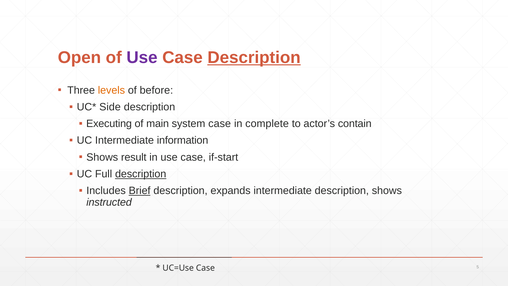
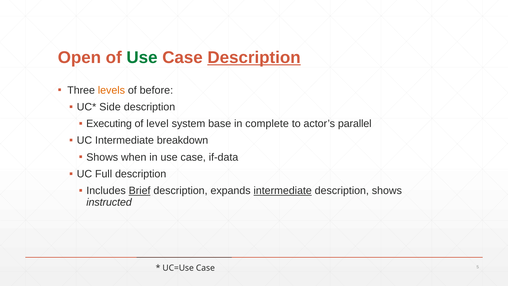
Use at (142, 57) colour: purple -> green
main: main -> level
system case: case -> base
contain: contain -> parallel
information: information -> breakdown
result: result -> when
if-start: if-start -> if-data
description at (141, 174) underline: present -> none
intermediate at (283, 191) underline: none -> present
